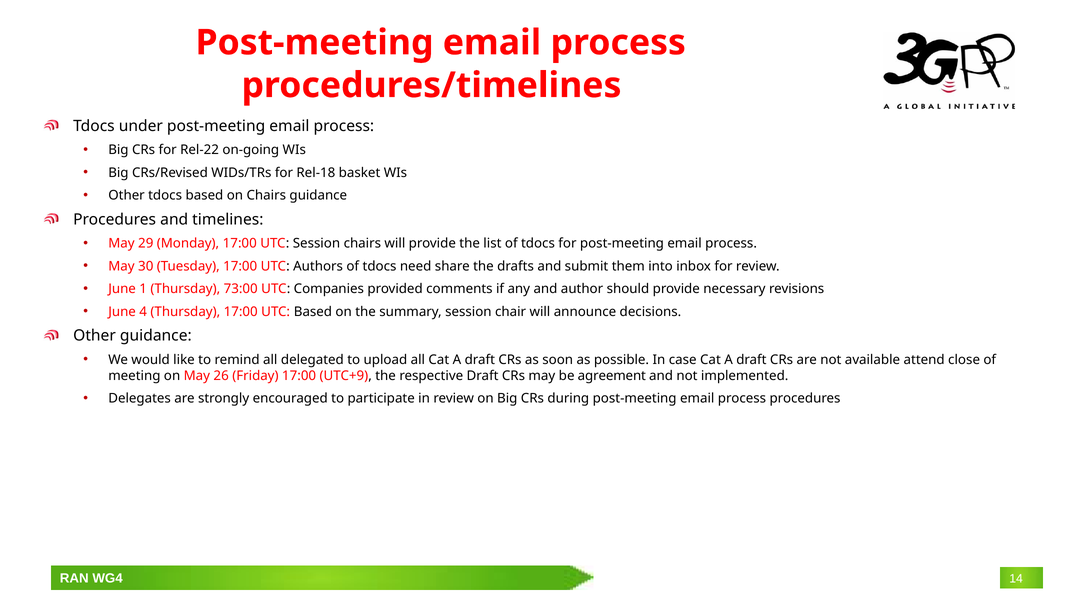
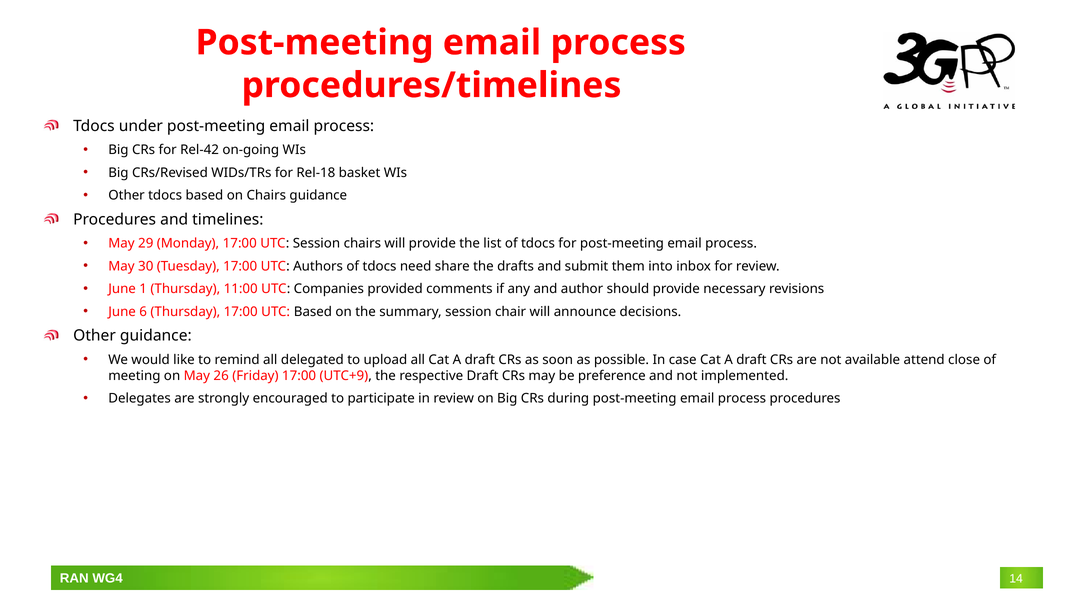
Rel-22: Rel-22 -> Rel-42
73:00: 73:00 -> 11:00
4: 4 -> 6
agreement: agreement -> preference
